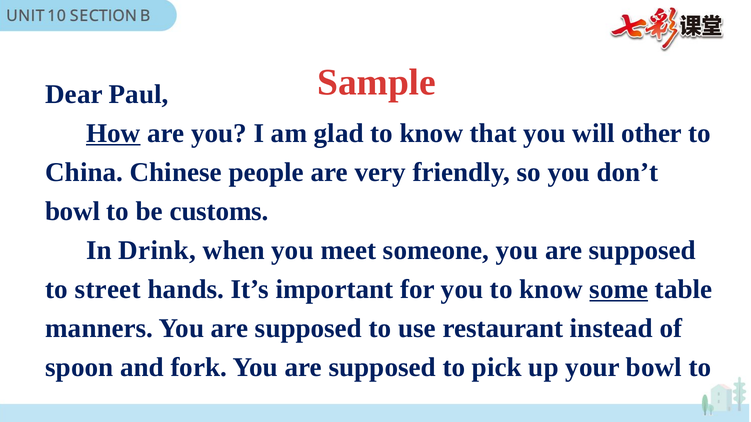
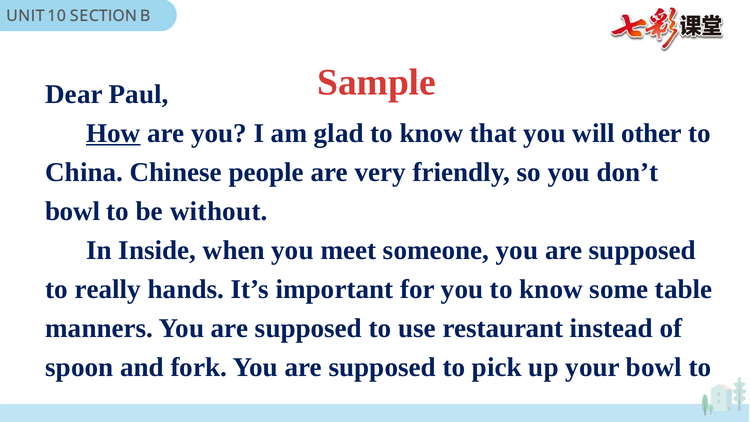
customs: customs -> without
Drink: Drink -> Inside
street: street -> really
some underline: present -> none
